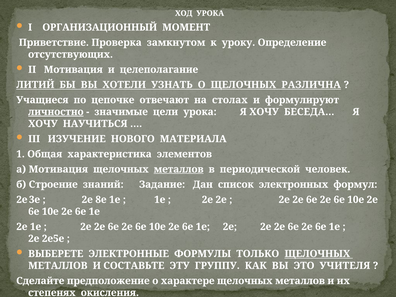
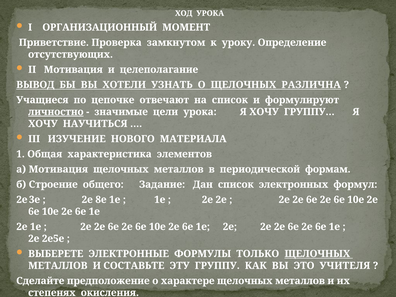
ЛИТИЙ: ЛИТИЙ -> ВЫВОД
на столах: столах -> список
БЕСЕДА…: БЕСЕДА… -> ГРУППУ…
металлов at (179, 169) underline: present -> none
человек: человек -> формам
знаний: знаний -> общего
